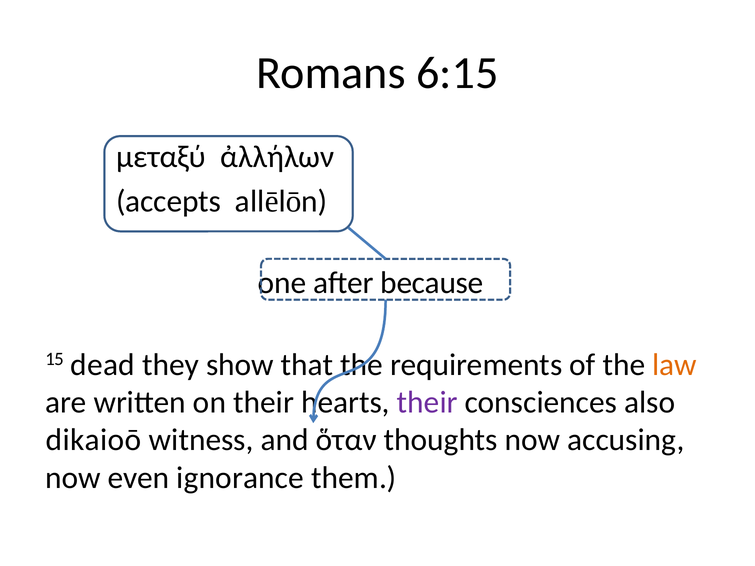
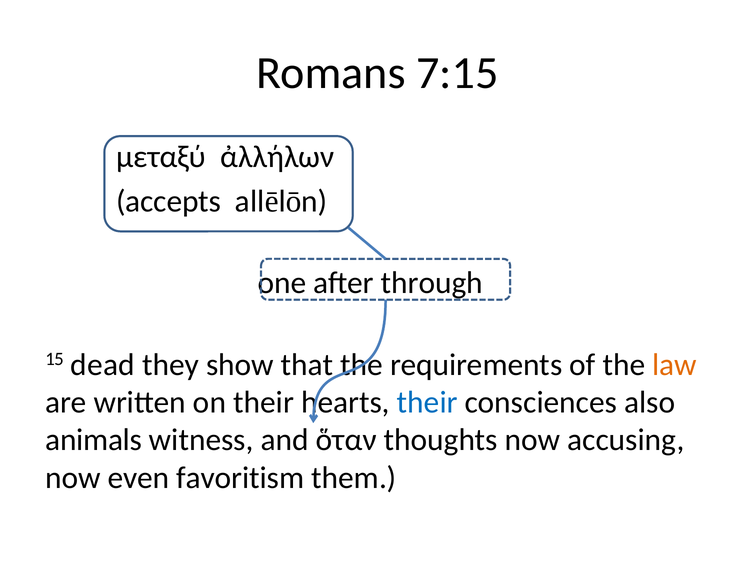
6:15: 6:15 -> 7:15
because: because -> through
their at (427, 403) colour: purple -> blue
dikaioō: dikaioō -> animals
ignorance: ignorance -> favoritism
